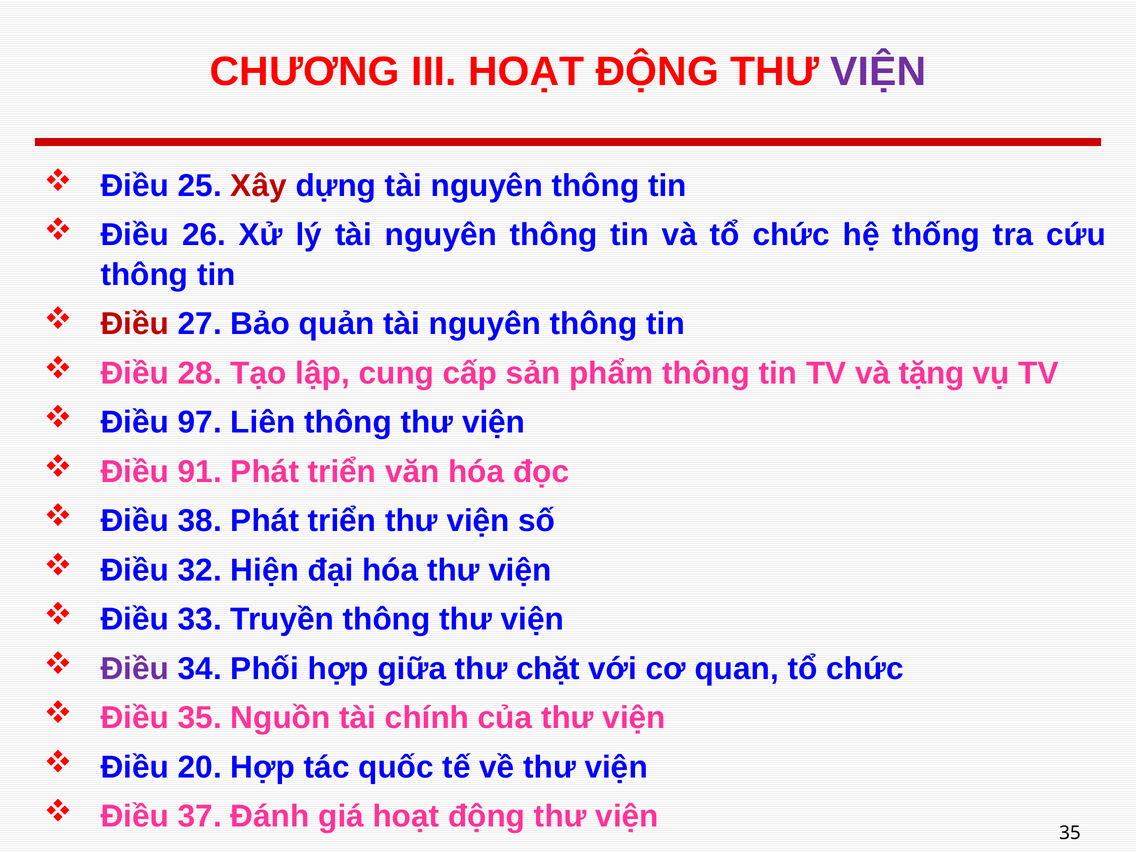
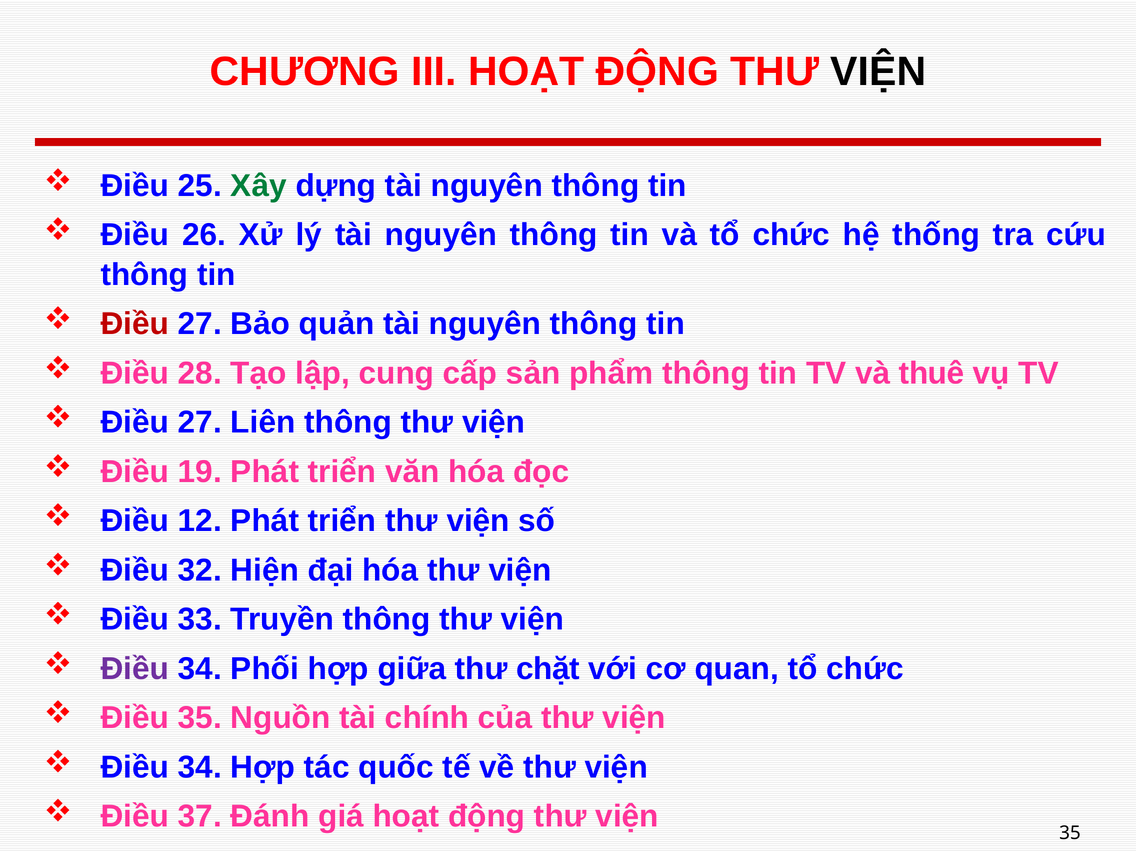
VIỆN at (878, 72) colour: purple -> black
Xây colour: red -> green
tặng: tặng -> thuê
97 at (200, 423): 97 -> 27
91: 91 -> 19
38: 38 -> 12
20 at (200, 767): 20 -> 34
